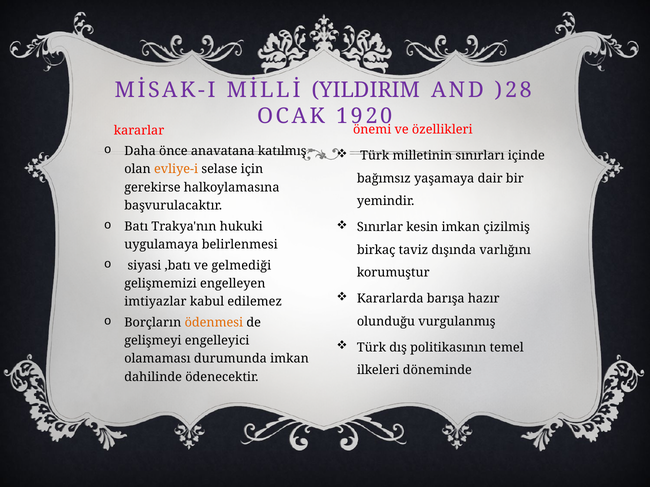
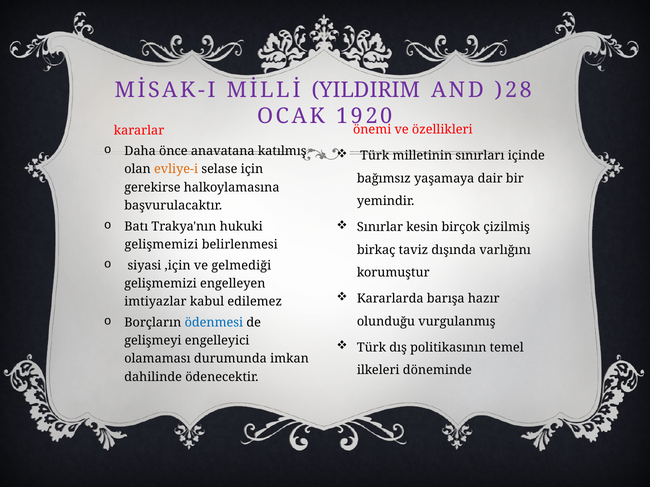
kesin imkan: imkan -> birçok
uygulamaya at (161, 245): uygulamaya -> gelişmemizi
,batı: ,batı -> ,için
ödenmesi colour: orange -> blue
